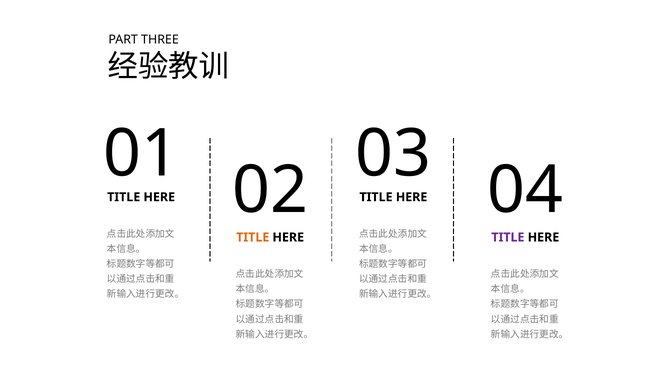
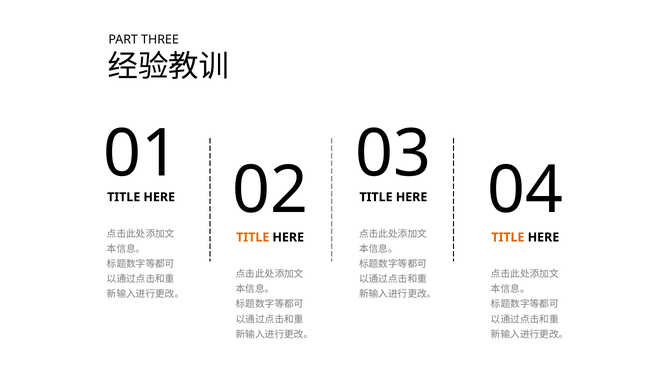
TITLE at (508, 237) colour: purple -> orange
